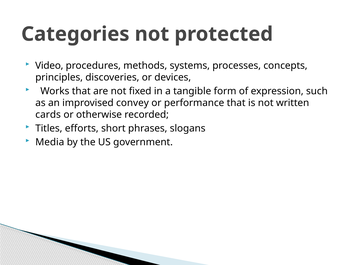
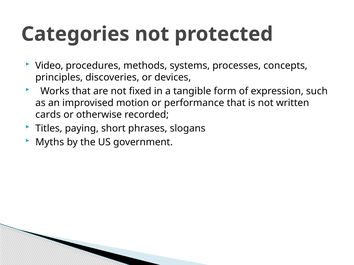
convey: convey -> motion
efforts: efforts -> paying
Media: Media -> Myths
